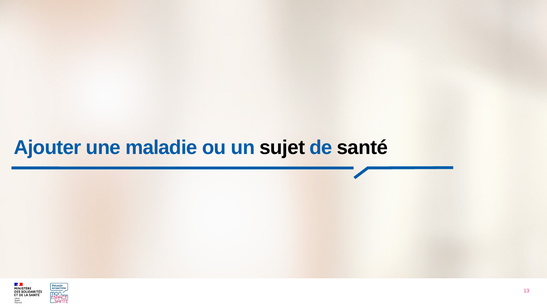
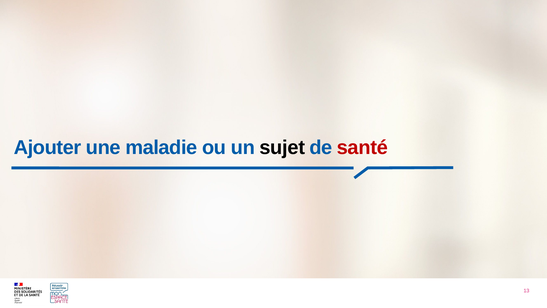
santé colour: black -> red
